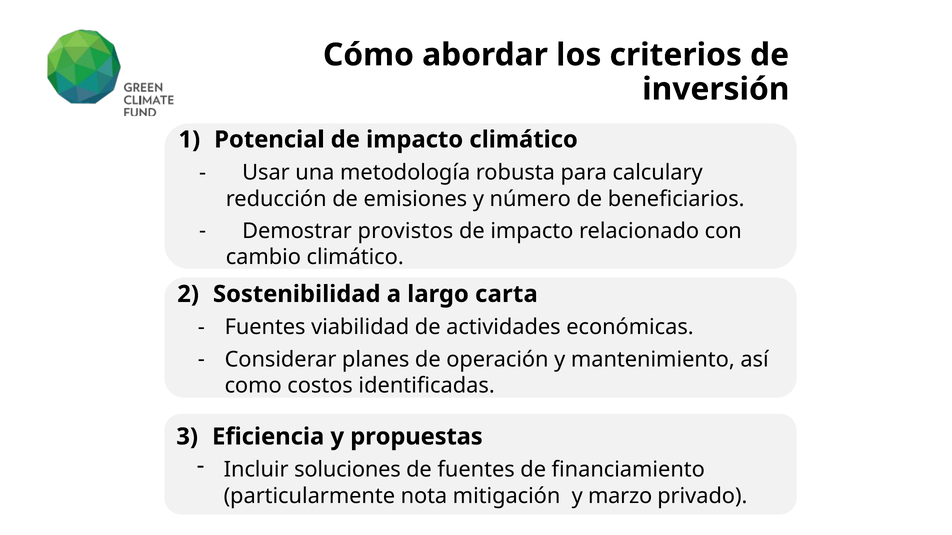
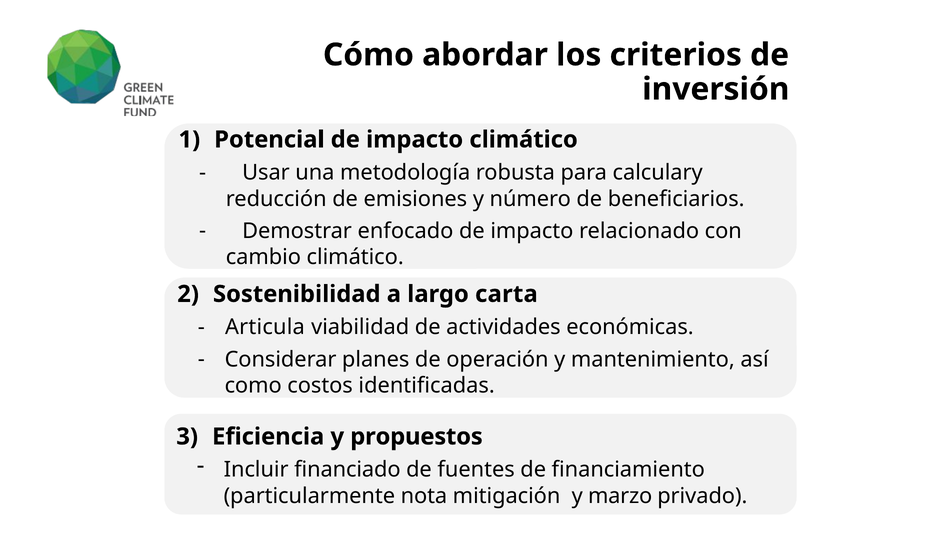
provistos: provistos -> enfocado
Fuentes at (265, 328): Fuentes -> Articula
propuestas: propuestas -> propuestos
soluciones: soluciones -> financiado
